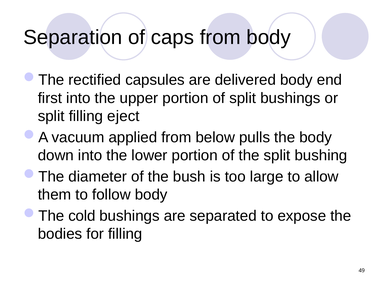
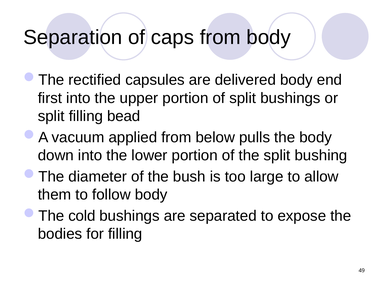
eject: eject -> bead
